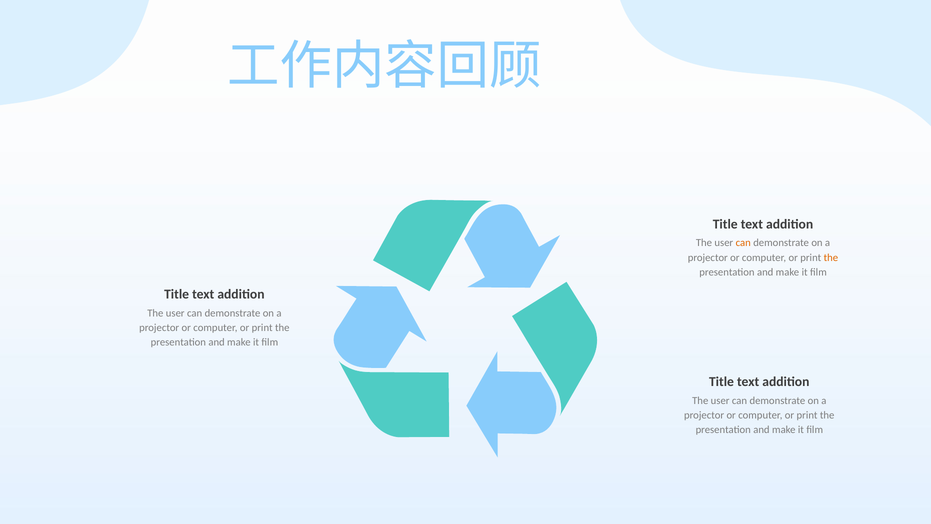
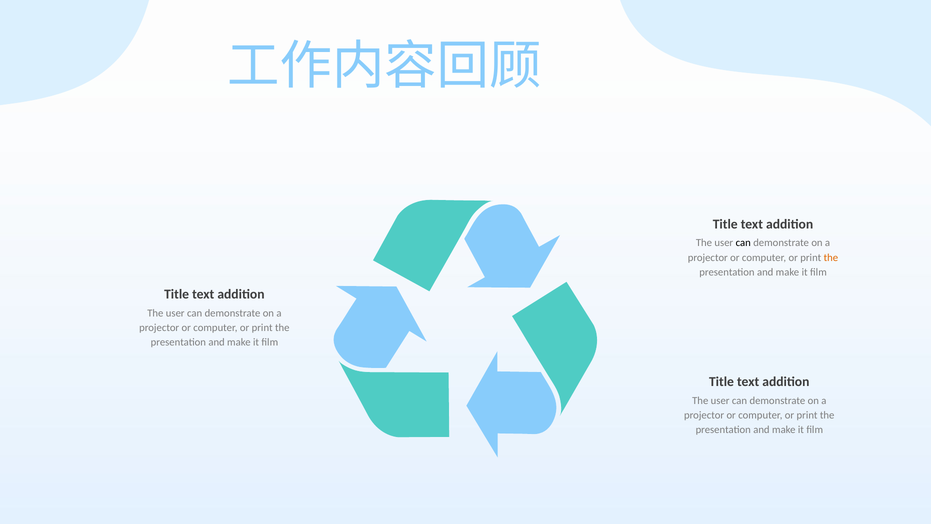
can at (743, 243) colour: orange -> black
